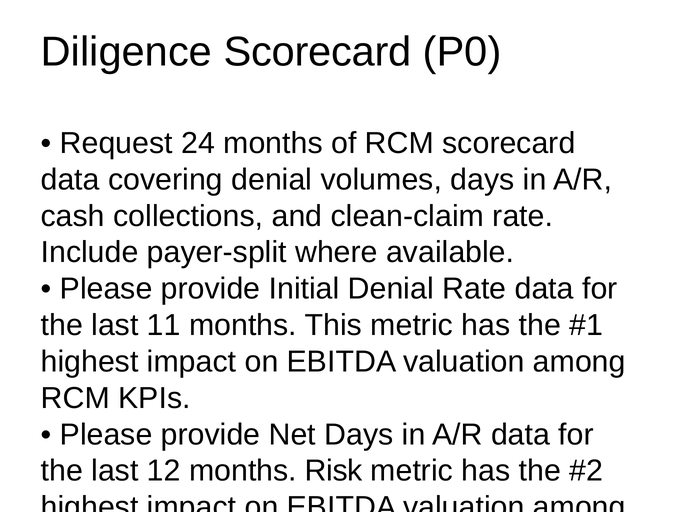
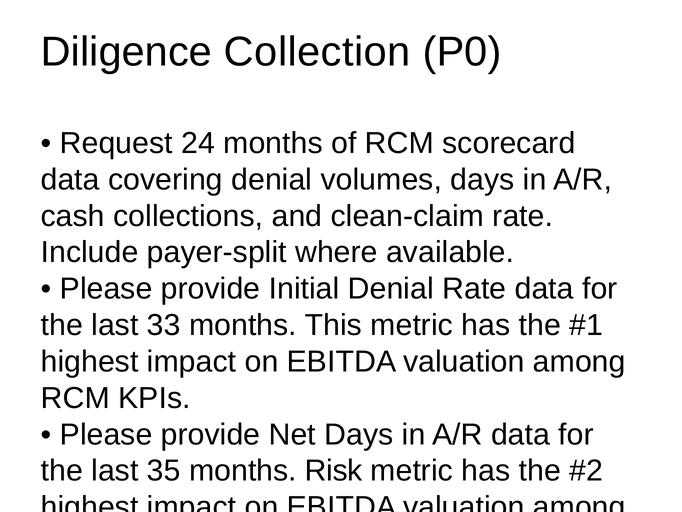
Diligence Scorecard: Scorecard -> Collection
11: 11 -> 33
12: 12 -> 35
